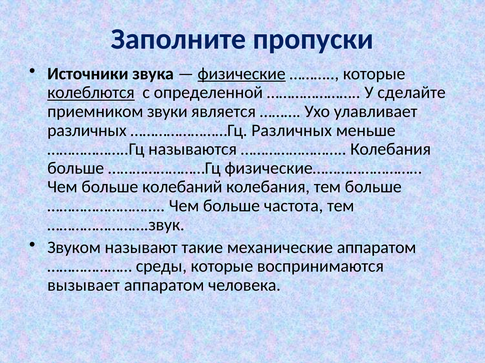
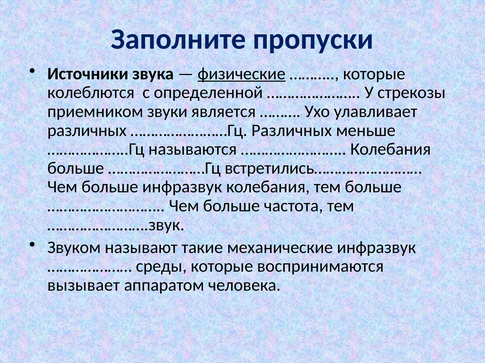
колеблются underline: present -> none
сделайте: сделайте -> стрекозы
физические………………………: физические……………………… -> встретились………………………
больше колебаний: колебаний -> инфразвук
механические аппаратом: аппаратом -> инфразвук
